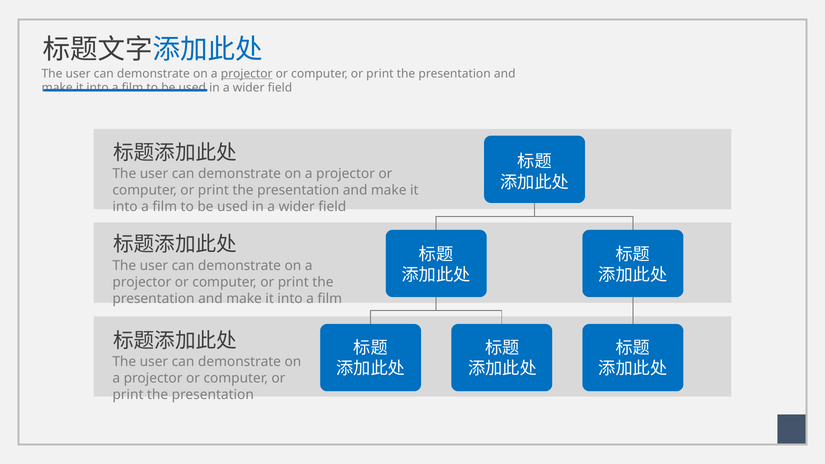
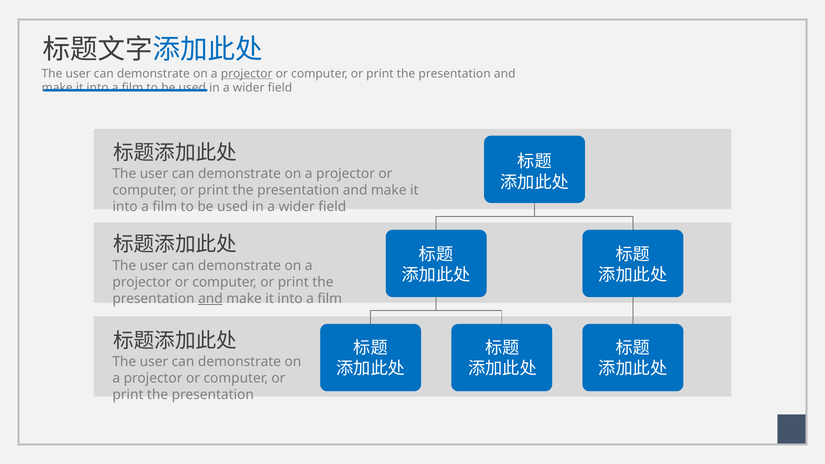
and at (210, 299) underline: none -> present
